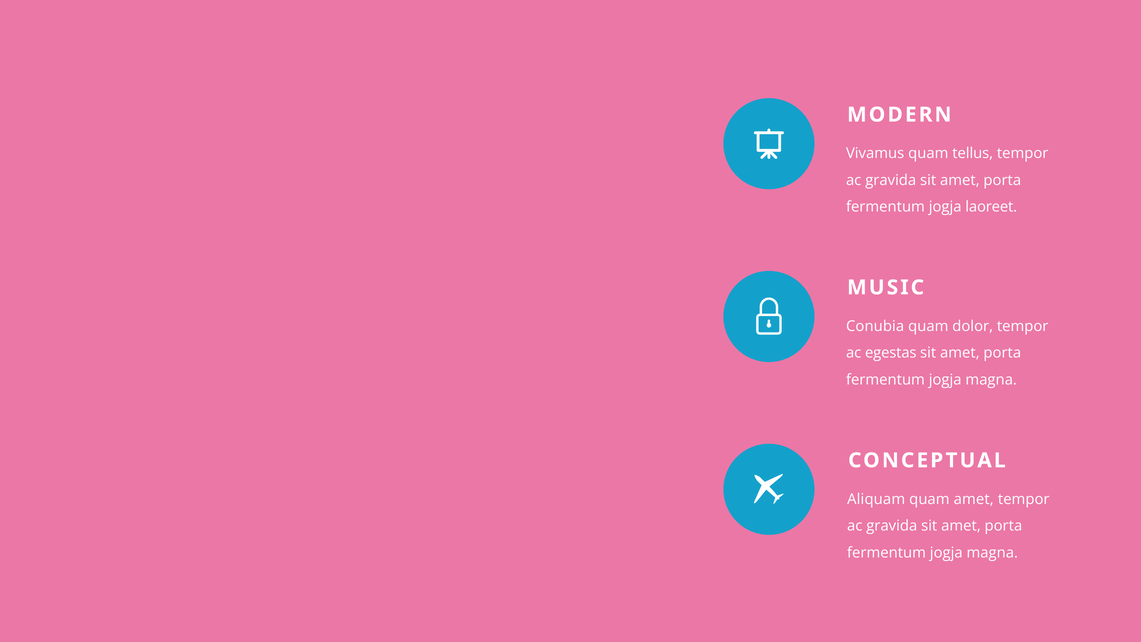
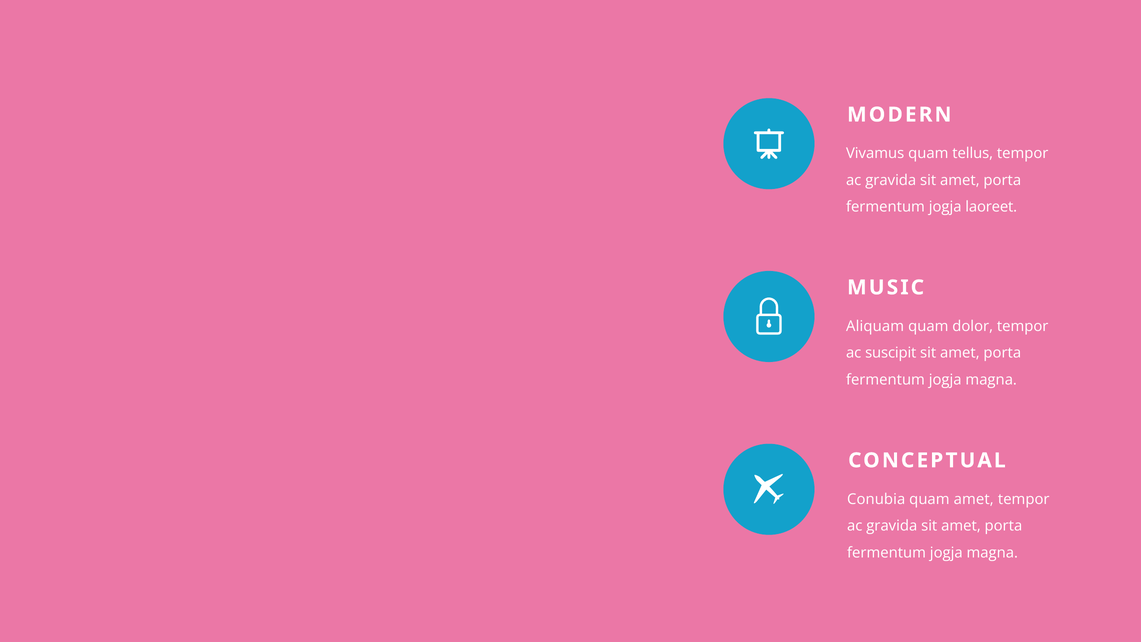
Conubia: Conubia -> Aliquam
egestas: egestas -> suscipit
Aliquam: Aliquam -> Conubia
